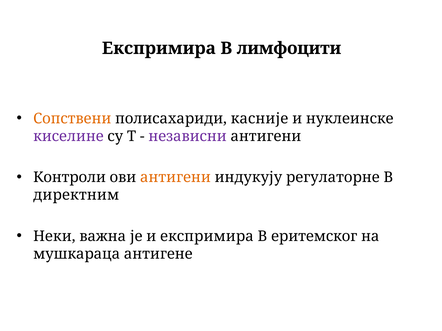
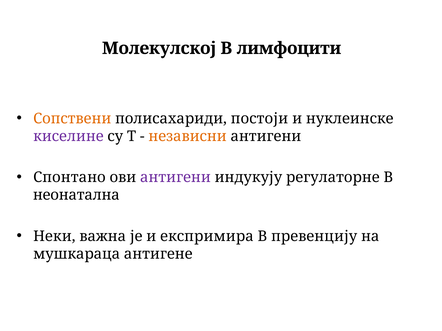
Експримира at (159, 48): Експримира -> Молекулској
касније: касније -> постоји
независни colour: purple -> orange
Контроли: Контроли -> Спонтано
антигени at (175, 178) colour: orange -> purple
директним: директним -> неонатална
еритемског: еритемског -> превенцију
